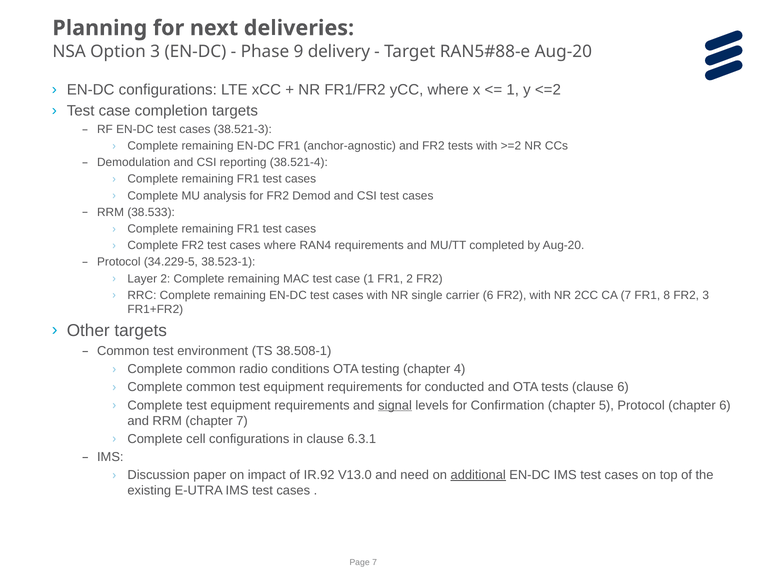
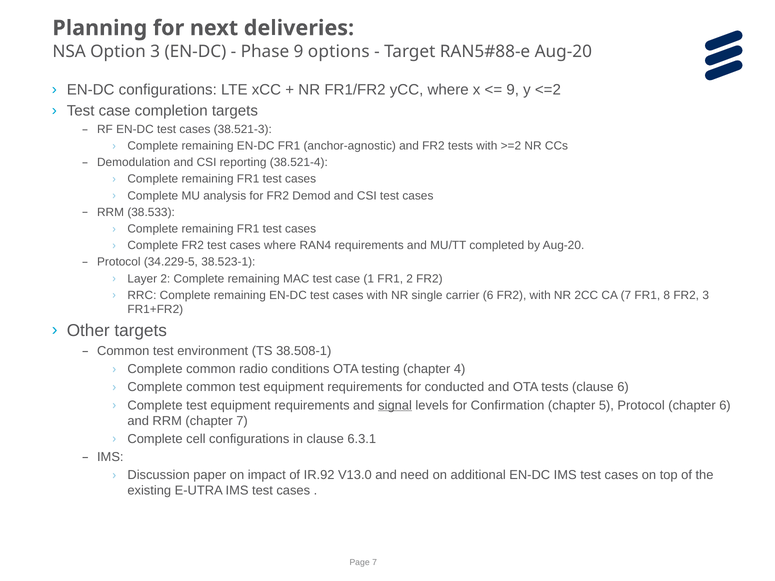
delivery: delivery -> options
1 at (513, 90): 1 -> 9
additional underline: present -> none
